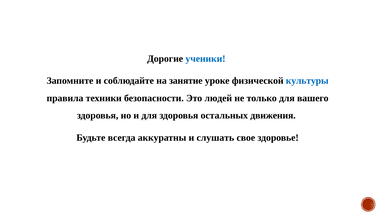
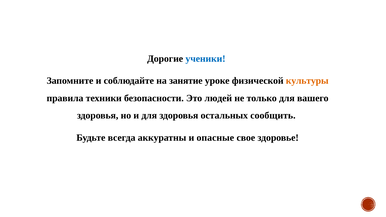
культуры colour: blue -> orange
движения: движения -> сообщить
слушать: слушать -> опасные
